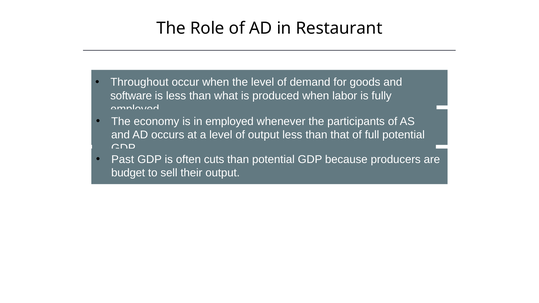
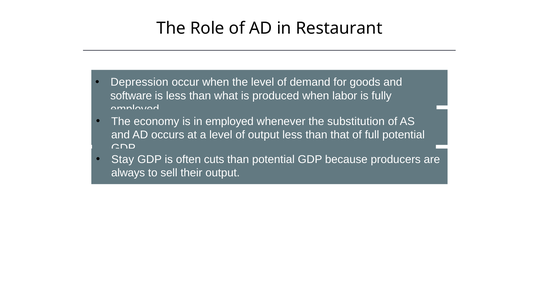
Throughout: Throughout -> Depression
participants: participants -> substitution
Past: Past -> Stay
budget: budget -> always
